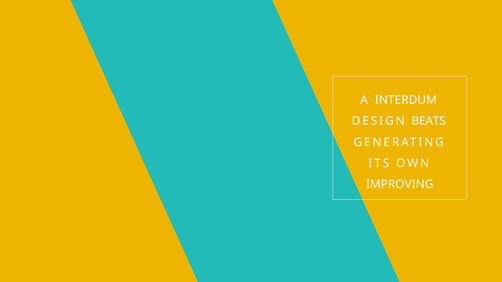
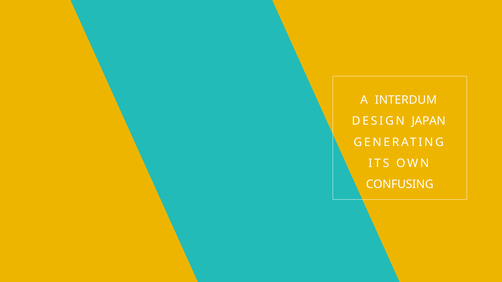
BEATS: BEATS -> JAPAN
IMPROVING: IMPROVING -> CONFUSING
